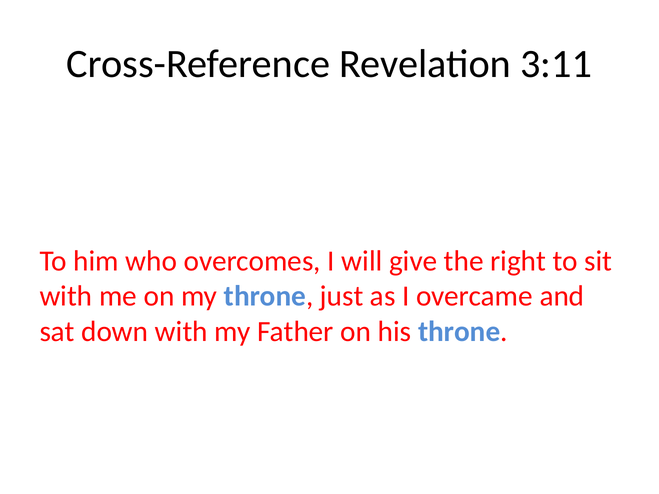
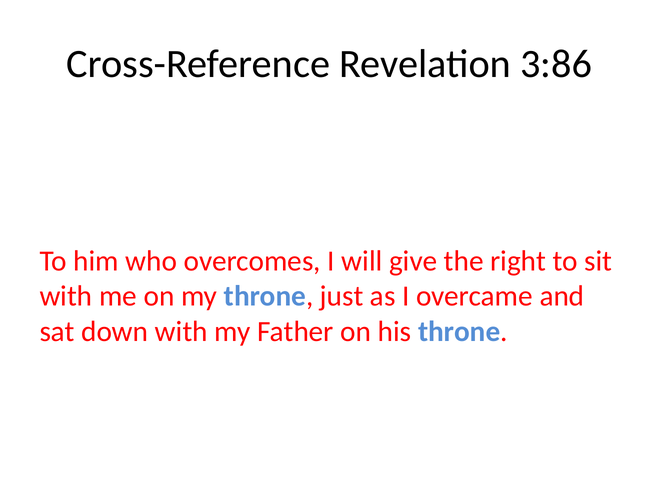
3:11: 3:11 -> 3:86
